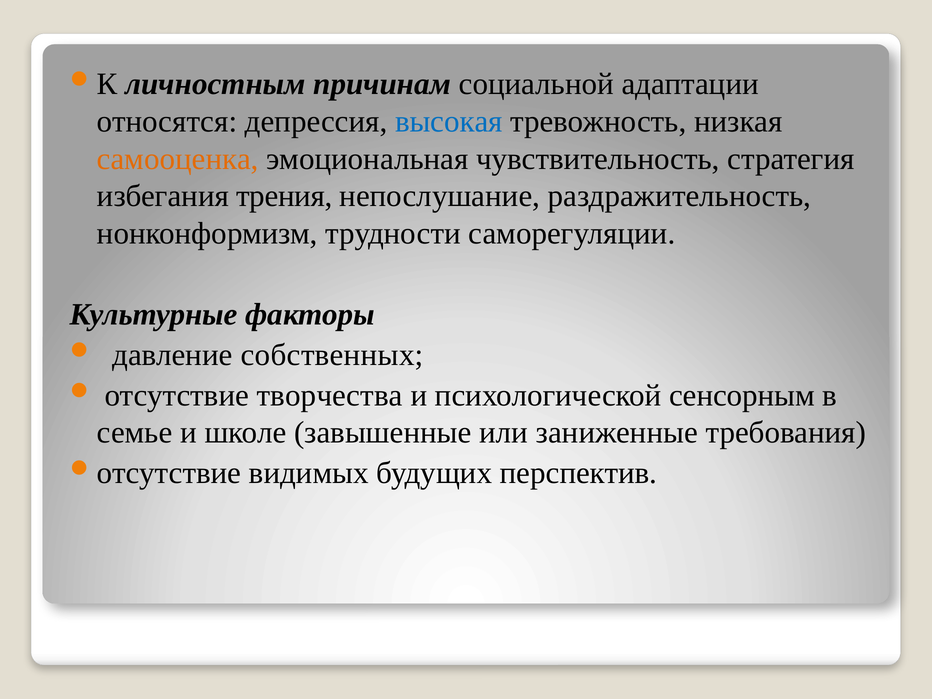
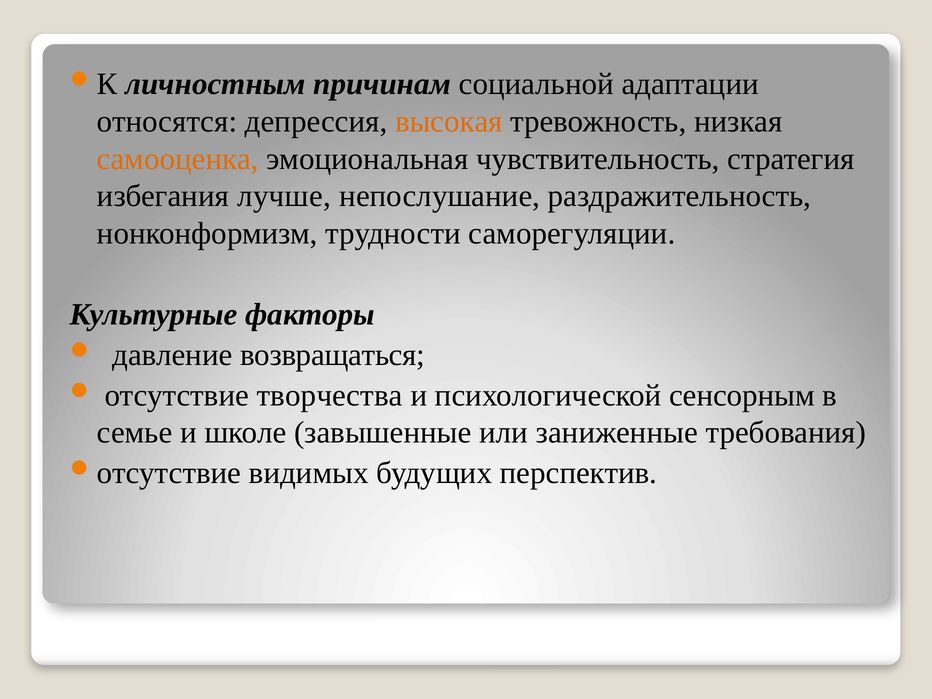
высокая colour: blue -> orange
трения: трения -> лучше
собственных: собственных -> возвращаться
